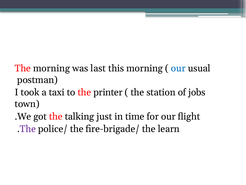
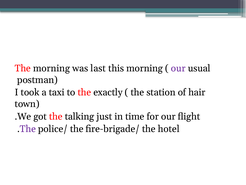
our at (178, 68) colour: blue -> purple
printer: printer -> exactly
jobs: jobs -> hair
learn: learn -> hotel
